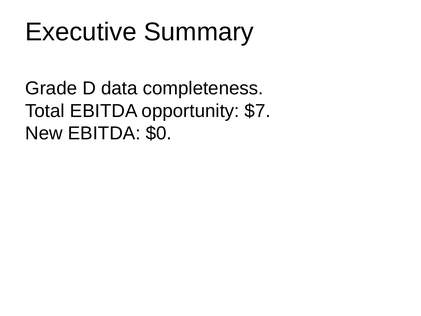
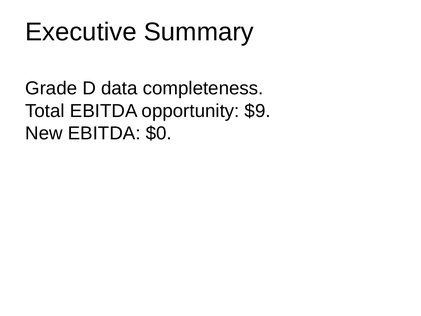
$7: $7 -> $9
